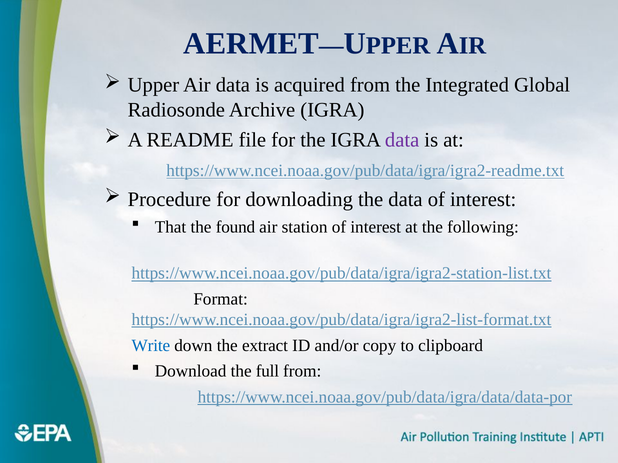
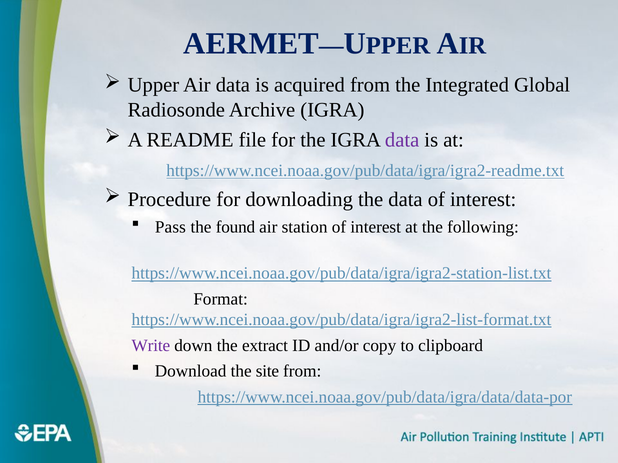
That: That -> Pass
Write colour: blue -> purple
full: full -> site
